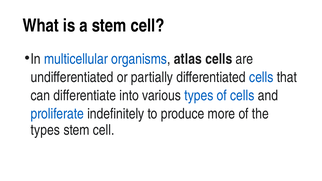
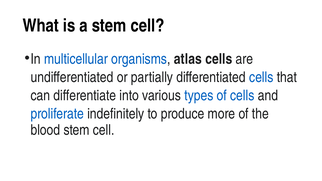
types at (45, 130): types -> blood
